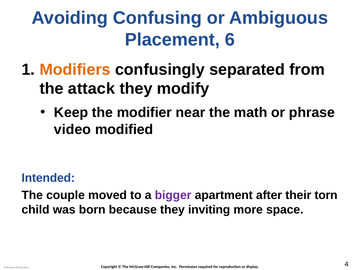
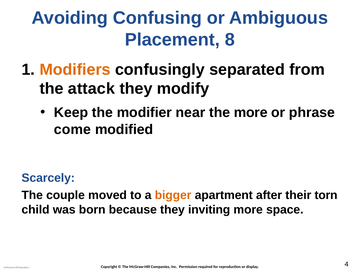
6: 6 -> 8
the math: math -> more
video: video -> come
Intended: Intended -> Scarcely
bigger colour: purple -> orange
